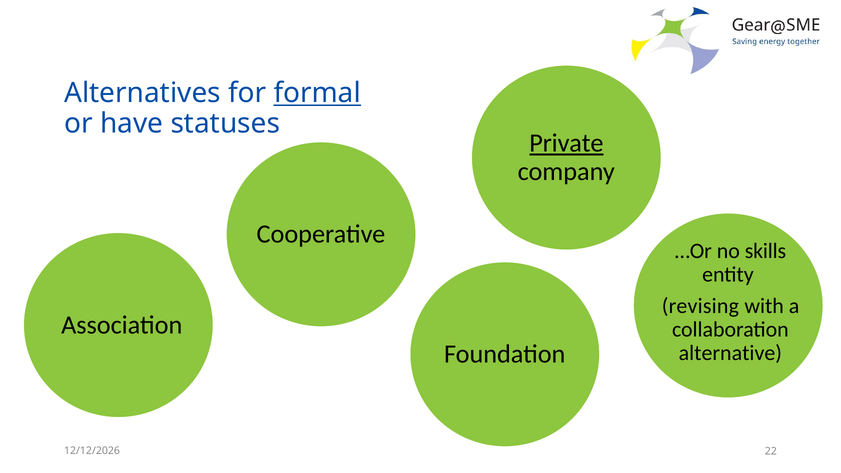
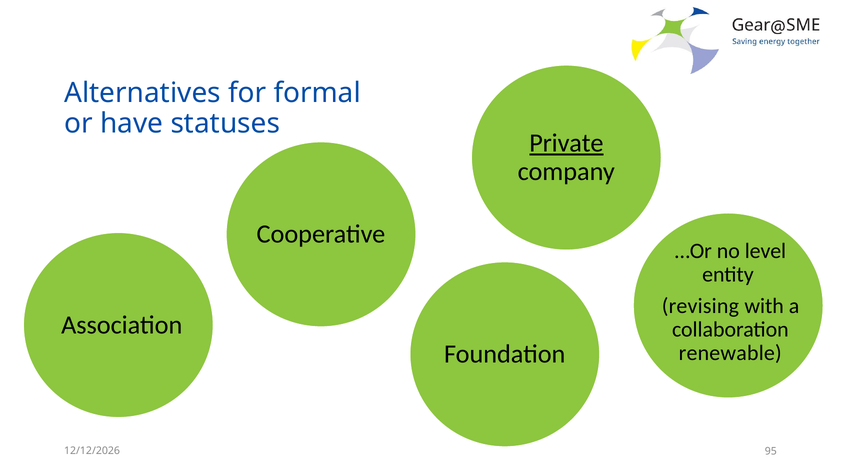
formal underline: present -> none
skills: skills -> level
alternative: alternative -> renewable
22: 22 -> 95
